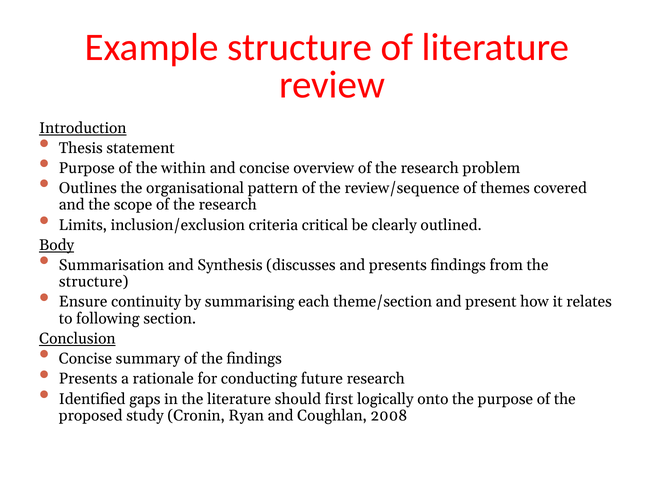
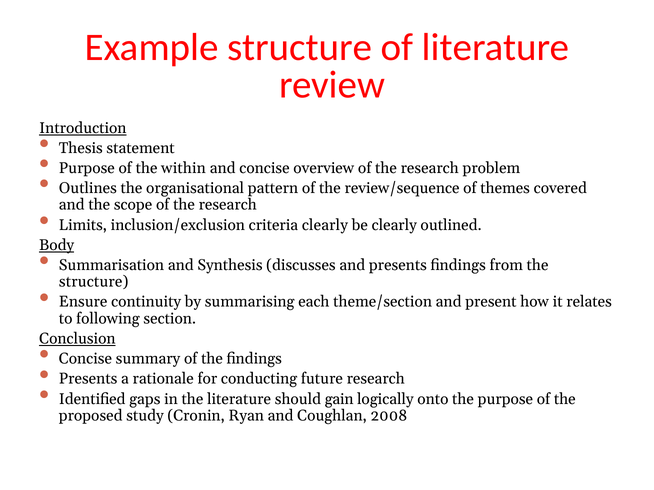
criteria critical: critical -> clearly
first: first -> gain
